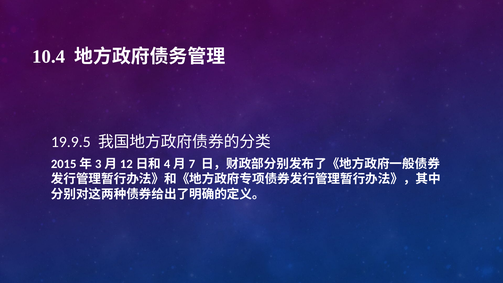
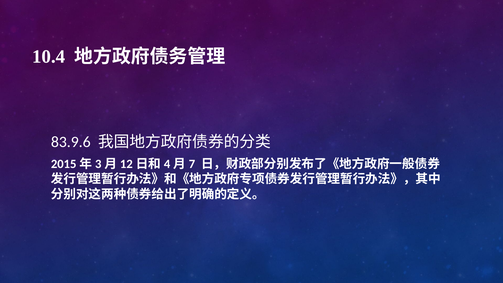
19.9.5: 19.9.5 -> 83.9.6
